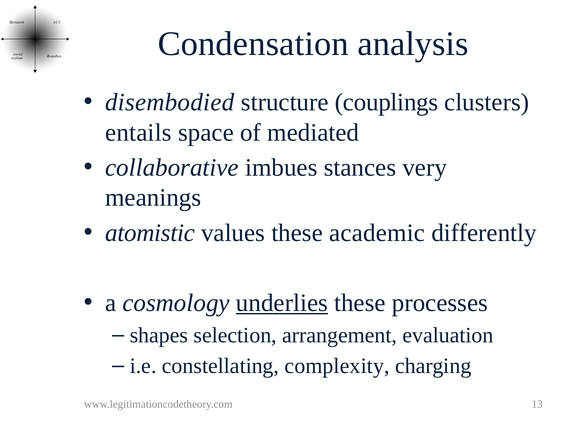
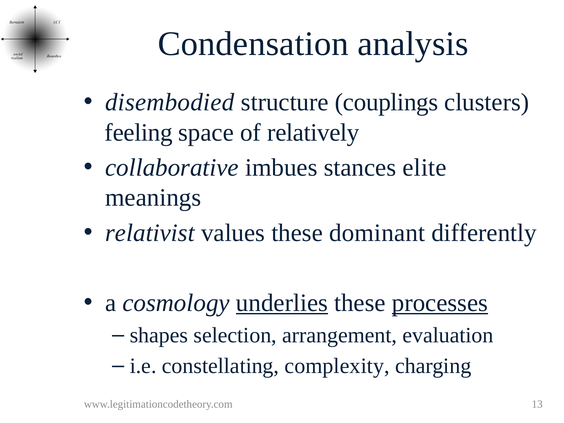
entails: entails -> feeling
mediated: mediated -> relatively
very: very -> elite
atomistic: atomistic -> relativist
academic: academic -> dominant
processes underline: none -> present
